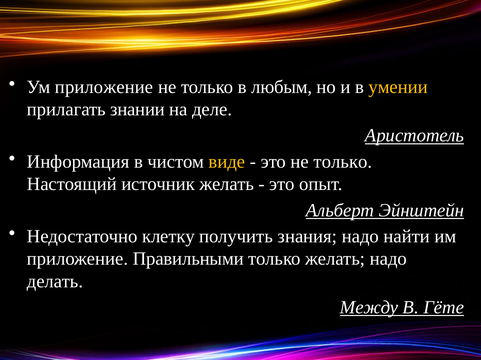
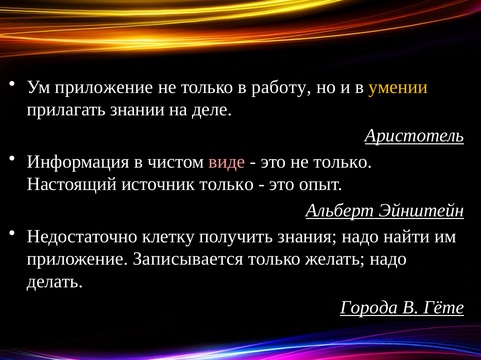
любым: любым -> работу
виде colour: yellow -> pink
источник желать: желать -> только
Правильными: Правильными -> Записывается
Между: Между -> Города
